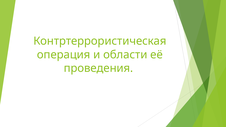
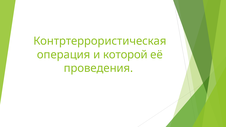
области: области -> которой
